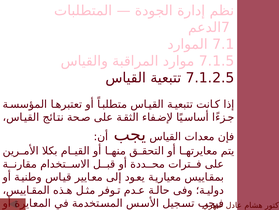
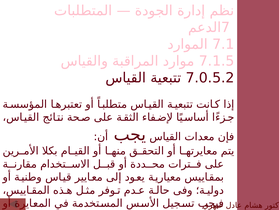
7.1.2.5: 7.1.2.5 -> 7.0.5.2
